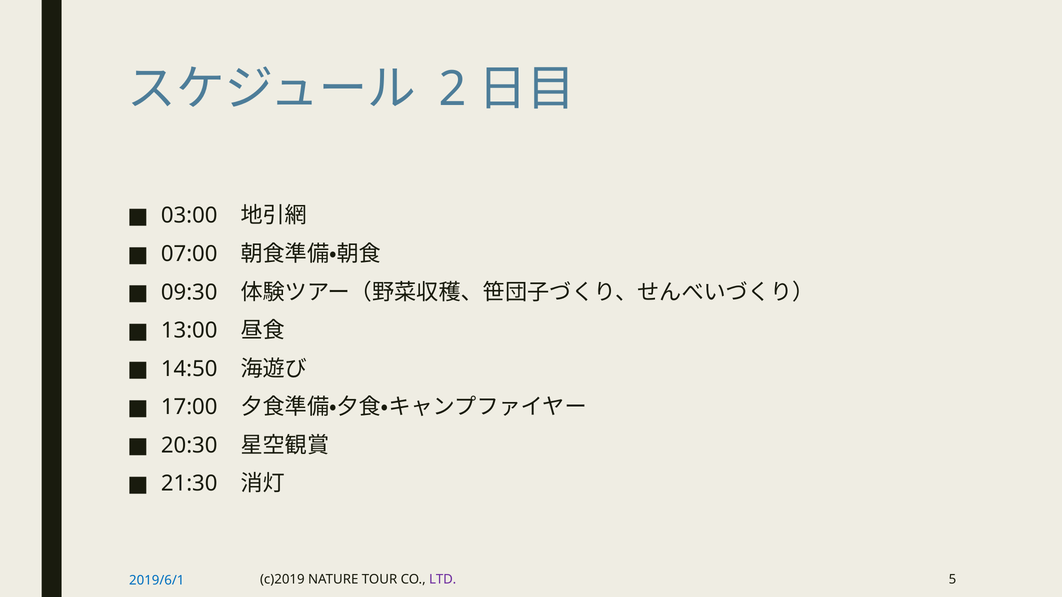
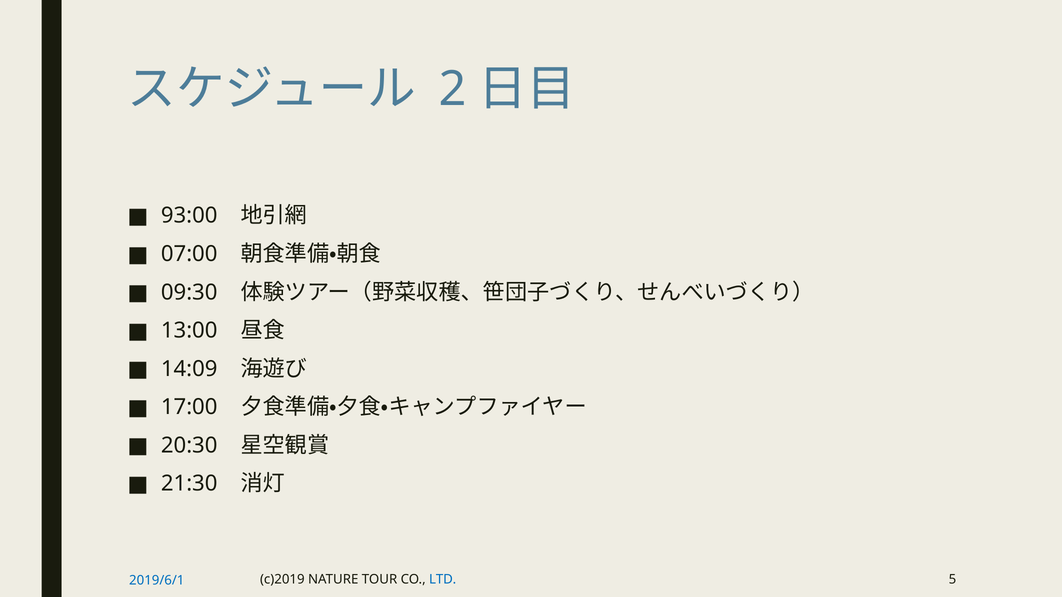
03:00: 03:00 -> 93:00
14:50: 14:50 -> 14:09
LTD colour: purple -> blue
